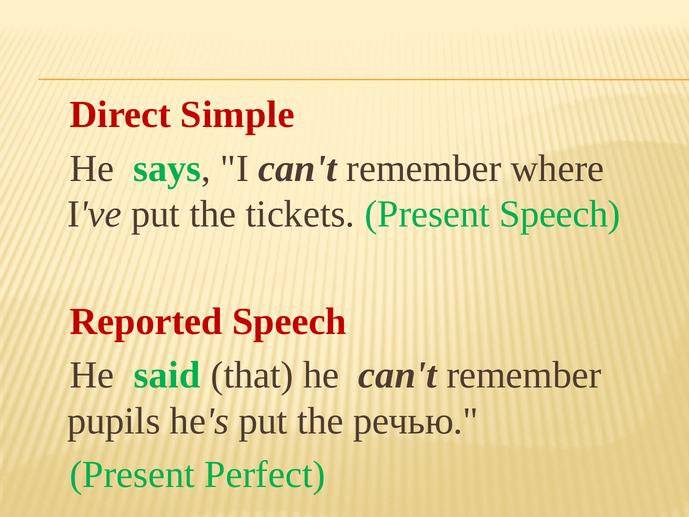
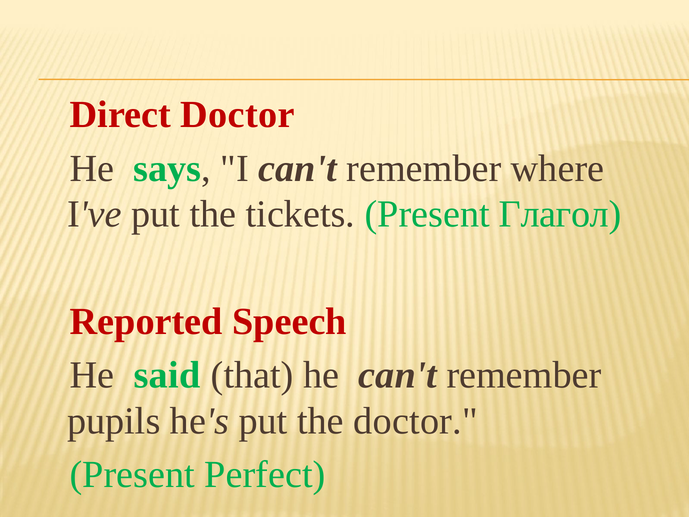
Direct Simple: Simple -> Doctor
Present Speech: Speech -> Глагол
the речью: речью -> doctor
